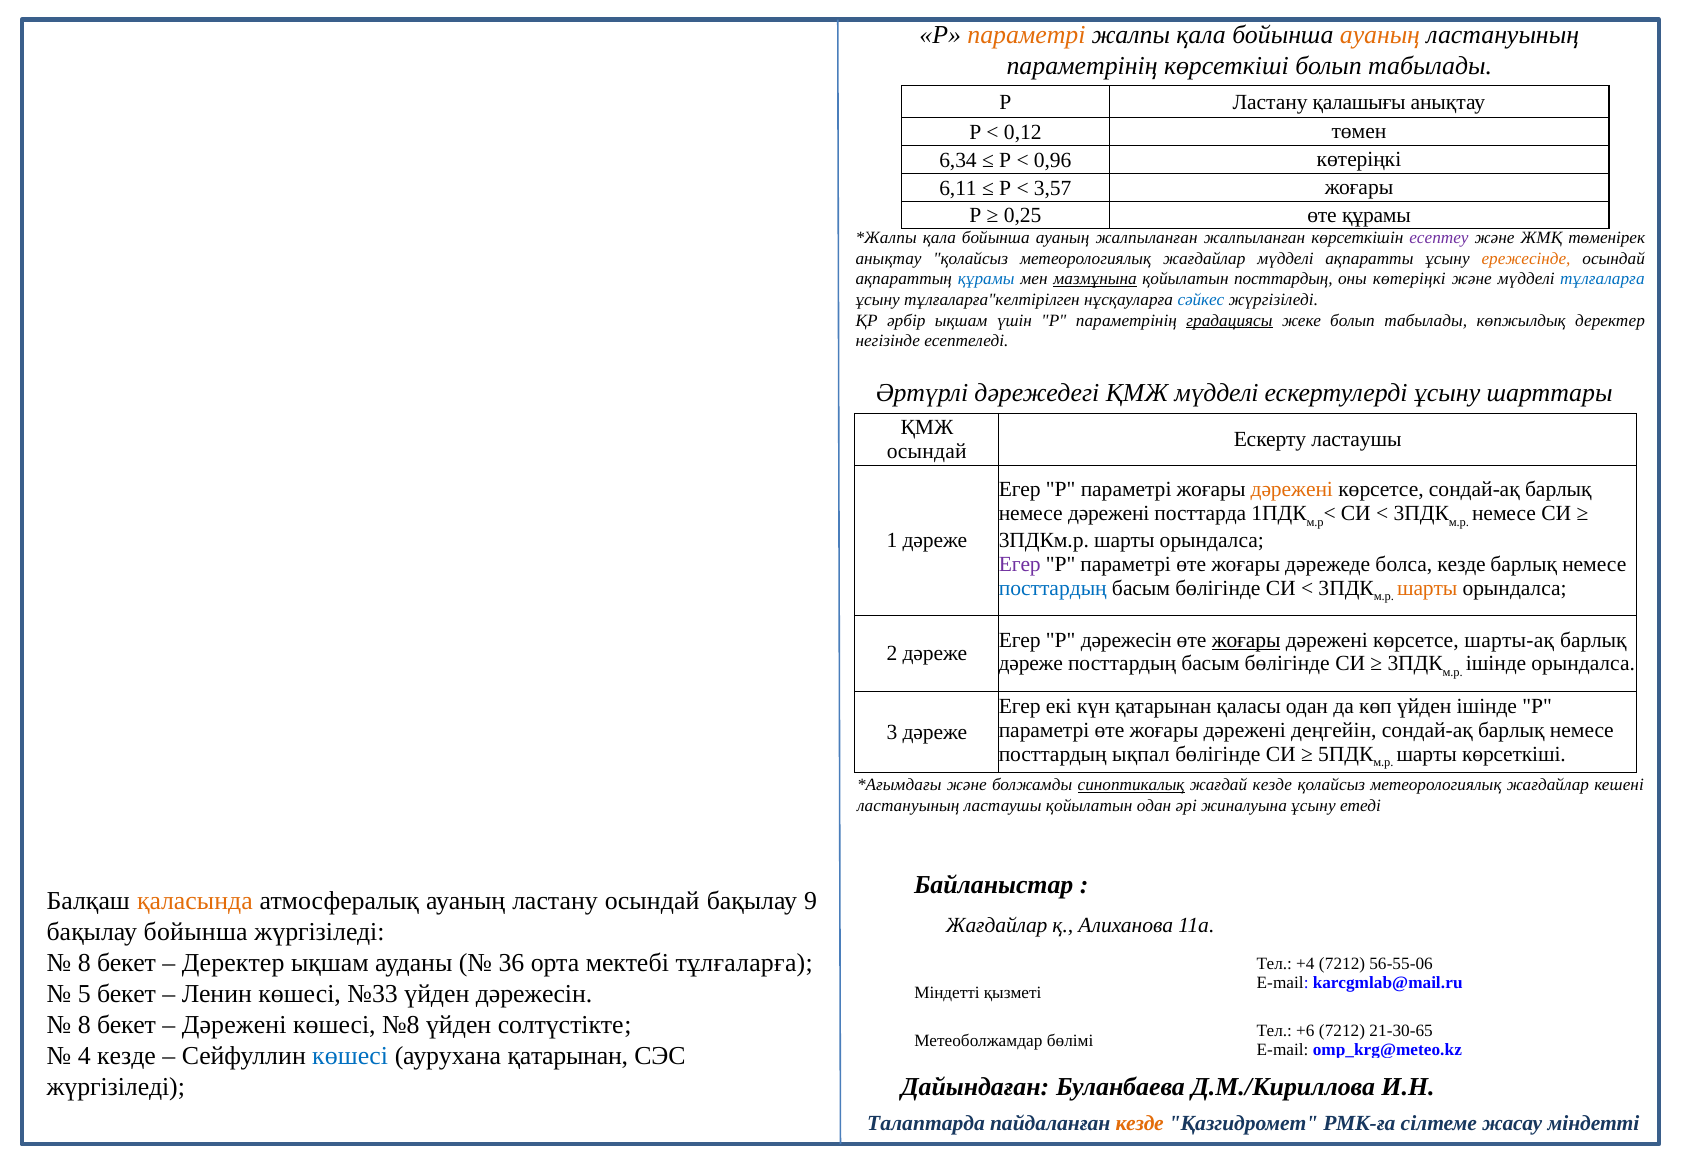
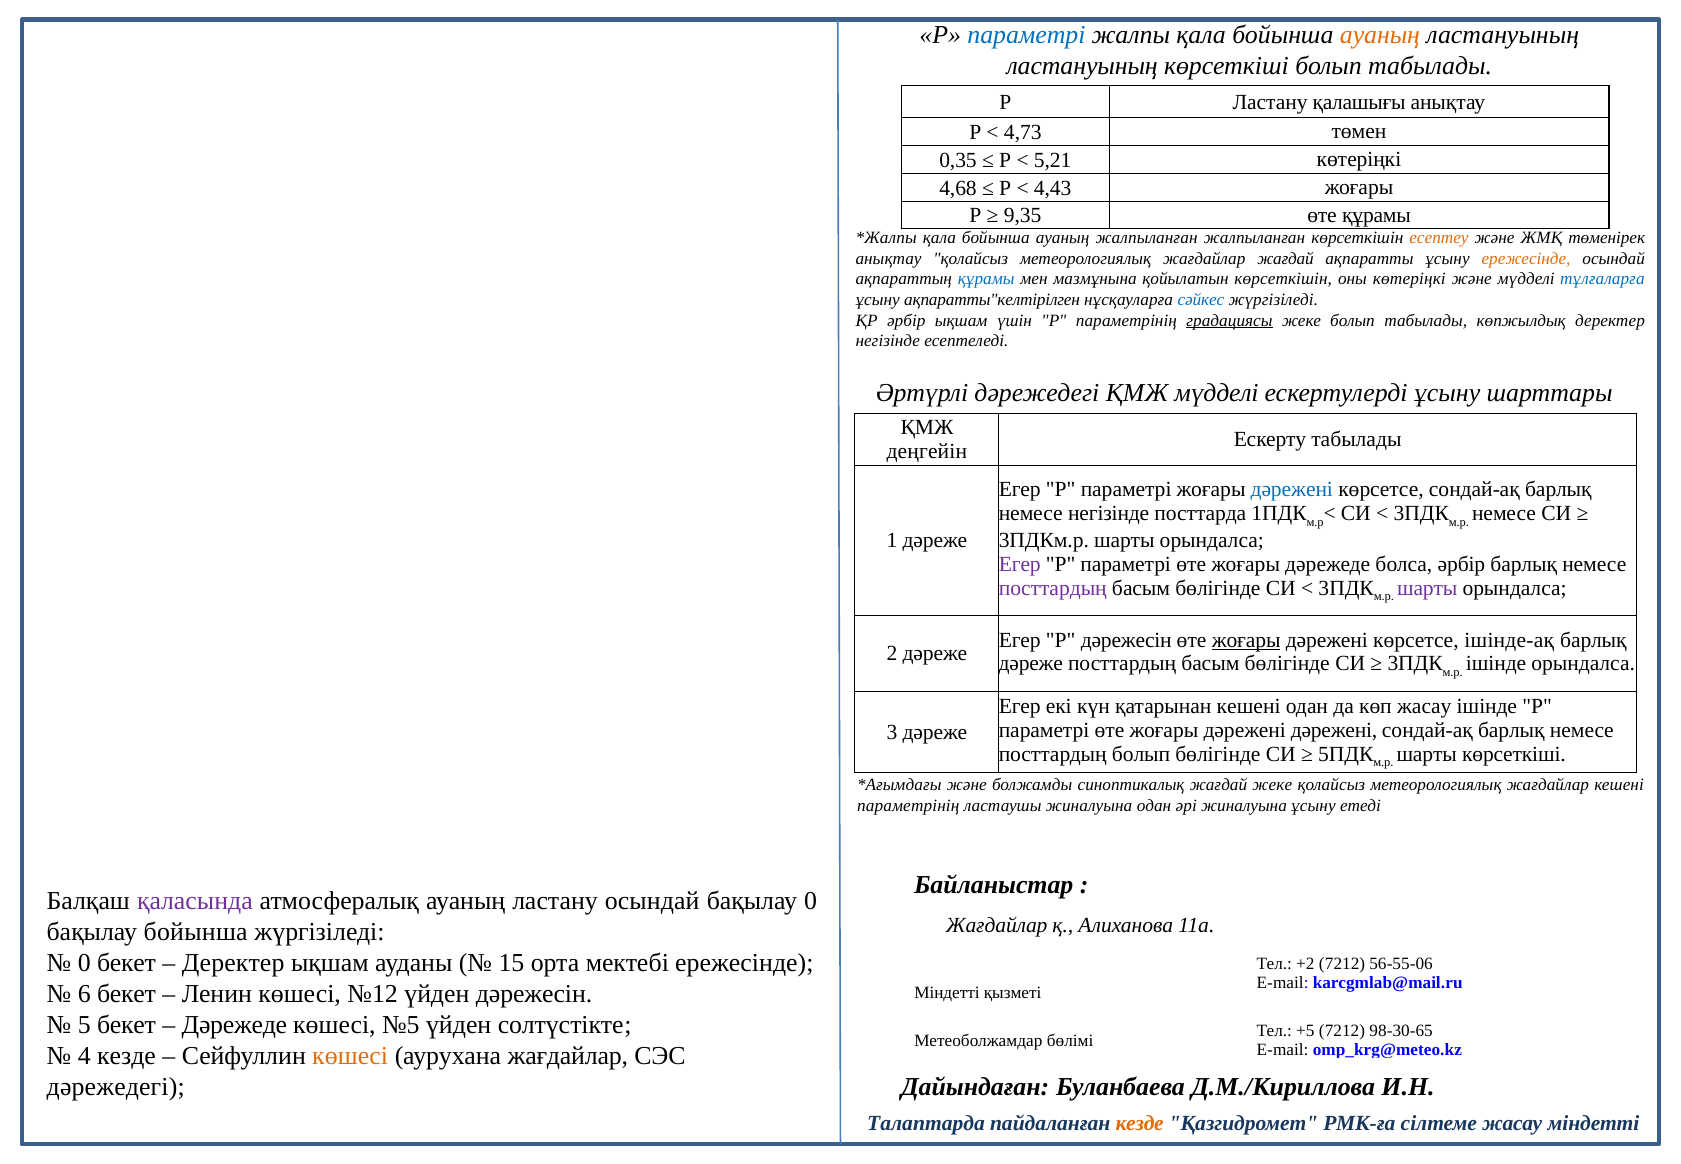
параметрі at (1026, 35) colour: orange -> blue
параметрінің at (1082, 66): параметрінің -> ластануының
0,12: 0,12 -> 4,73
6,34: 6,34 -> 0,35
0,96: 0,96 -> 5,21
6,11: 6,11 -> 4,68
3,57: 3,57 -> 4,43
0,25: 0,25 -> 9,35
есептеу colour: purple -> orange
жағдайлар мүдделі: мүдделі -> жағдай
мазмұнына underline: present -> none
қойылатын посттардың: посттардың -> көрсеткішін
тұлғаларға"келтірілген: тұлғаларға"келтірілген -> ақпаратты"келтірілген
Ескерту ластаушы: ластаушы -> табылады
осындай at (927, 451): осындай -> деңгейін
дәрежені at (1292, 490) colour: orange -> blue
немесе дәрежені: дәрежені -> негізінде
болса кезде: кезде -> әрбір
посттардың at (1053, 588) colour: blue -> purple
шарты at (1427, 588) colour: orange -> purple
шарты-ақ: шарты-ақ -> ішінде-ақ
қатарынан қаласы: қаласы -> кешені
көп үйден: үйден -> жасау
дәрежені деңгейін: деңгейін -> дәрежені
посттардың ықпал: ықпал -> болып
синоптикалық underline: present -> none
жағдай кезде: кезде -> жеке
ластануының at (908, 805): ластануының -> параметрінің
ластаушы қойылатын: қойылатын -> жиналуына
қаласында colour: orange -> purple
бақылау 9: 9 -> 0
8 at (84, 963): 8 -> 0
36: 36 -> 15
мектебі тұлғаларға: тұлғаларға -> ережесінде
+4: +4 -> +2
5: 5 -> 6
№33: №33 -> №12
8 at (84, 1025): 8 -> 5
Дәрежені at (234, 1025): Дәрежені -> Дәрежеде
№8: №8 -> №5
+6: +6 -> +5
21-30-65: 21-30-65 -> 98-30-65
көшесі at (350, 1056) colour: blue -> orange
аурухана қатарынан: қатарынан -> жағдайлар
жүргізіледі at (116, 1087): жүргізіледі -> дәрежедегі
